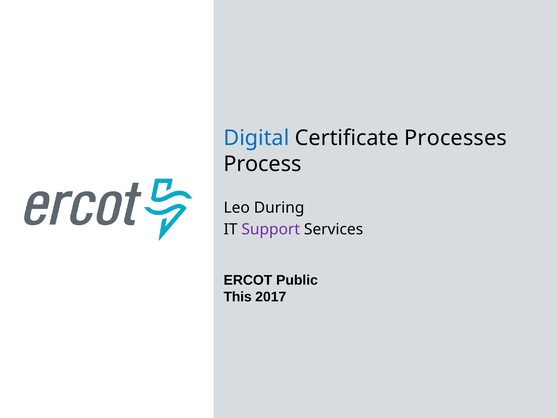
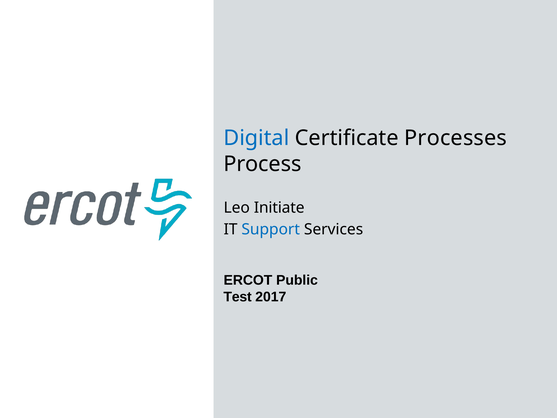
During: During -> Initiate
Support colour: purple -> blue
This: This -> Test
